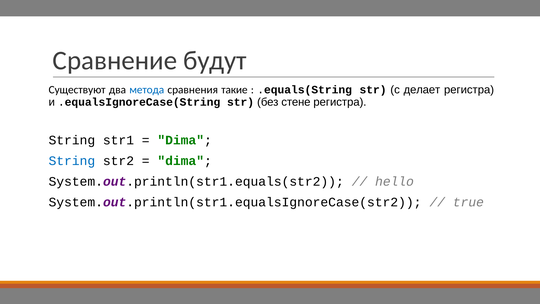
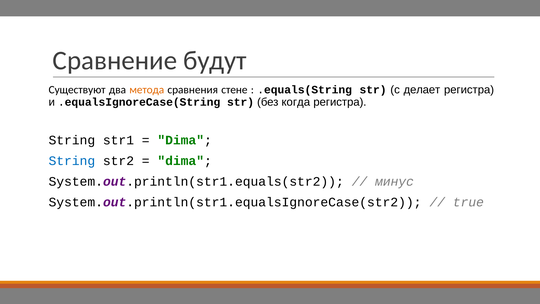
метода colour: blue -> orange
такие: такие -> стене
стене: стене -> когда
hello: hello -> минус
